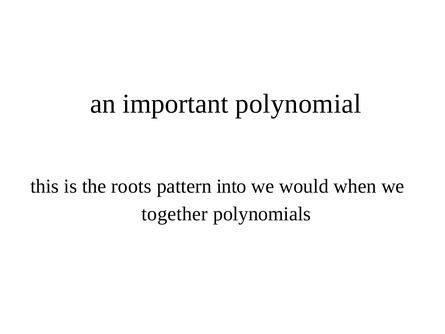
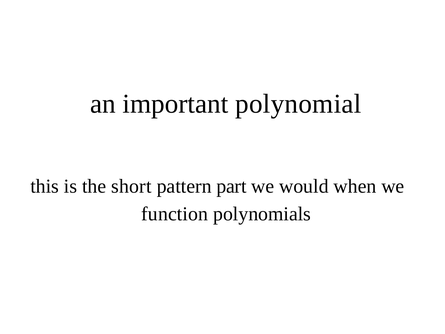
roots: roots -> short
into: into -> part
together: together -> function
